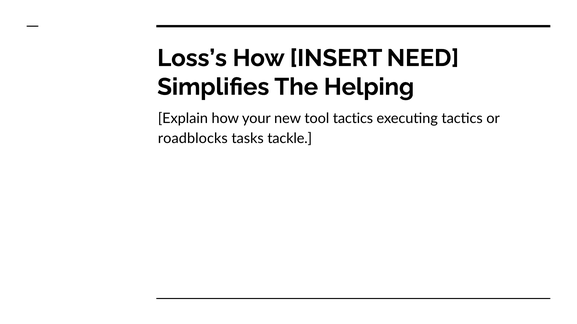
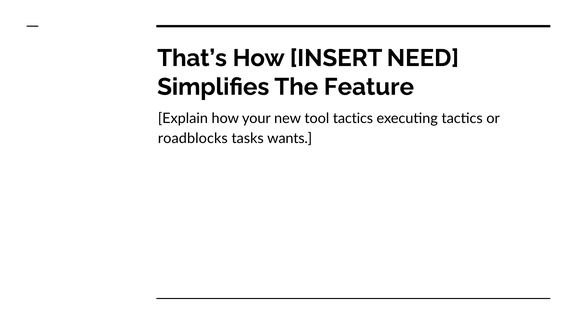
Loss’s: Loss’s -> That’s
Helping: Helping -> Feature
tackle: tackle -> wants
